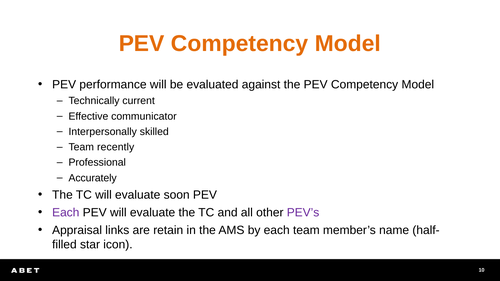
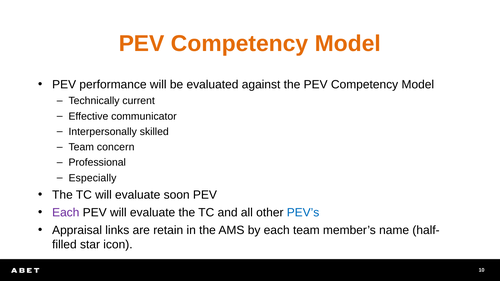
recently: recently -> concern
Accurately: Accurately -> Especially
PEV’s colour: purple -> blue
